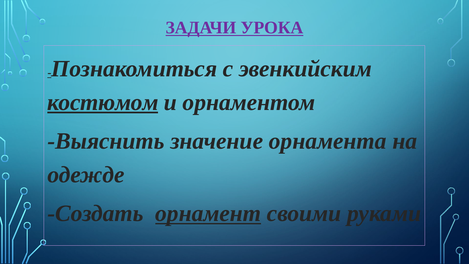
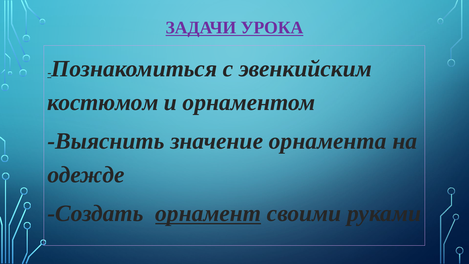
костюмом underline: present -> none
